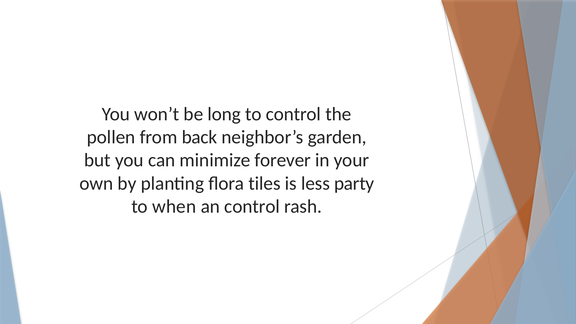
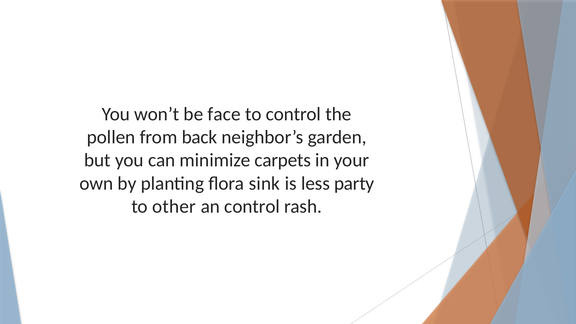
long: long -> face
forever: forever -> carpets
tiles: tiles -> sink
when: when -> other
